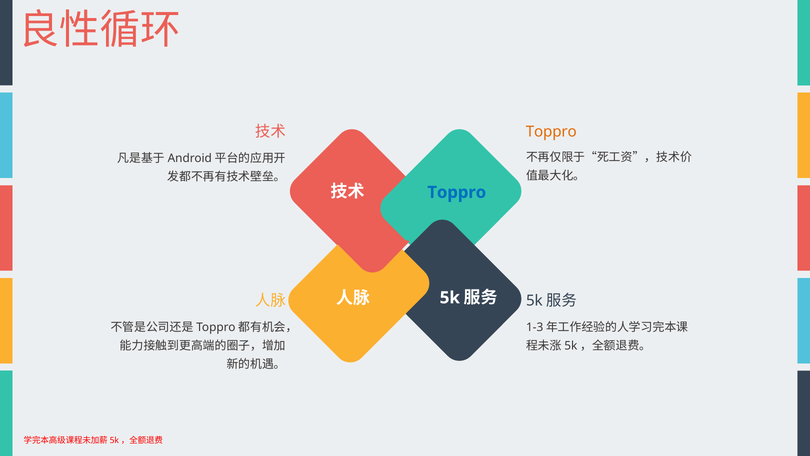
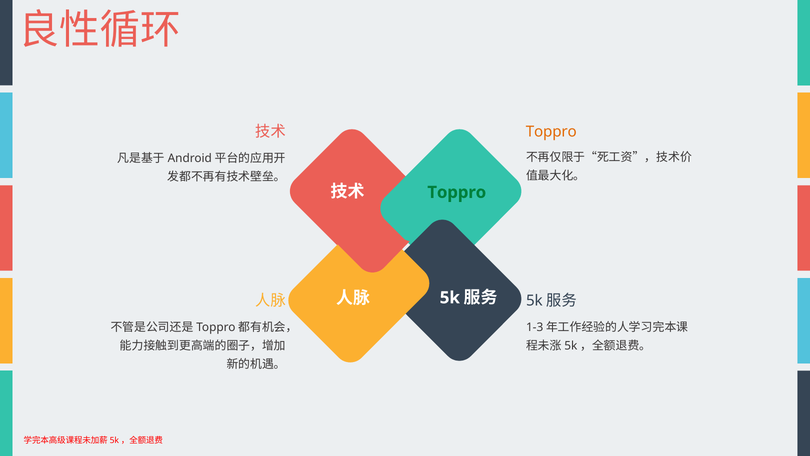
Toppro at (457, 192) colour: blue -> green
